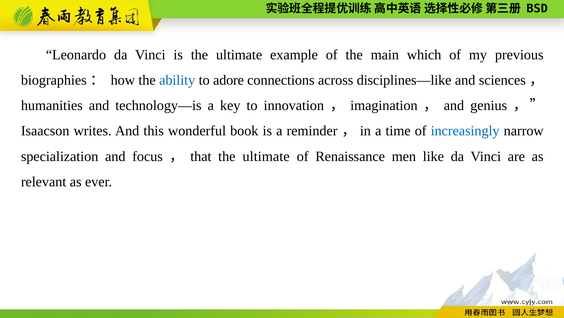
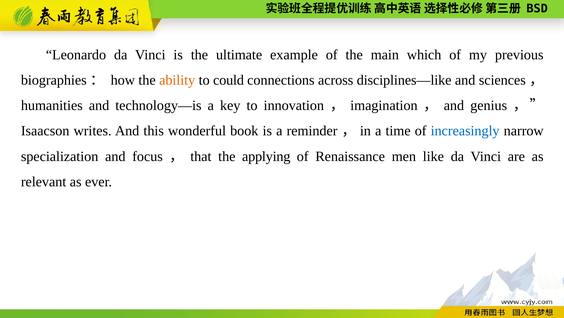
ability colour: blue -> orange
adore: adore -> could
ultimate at (266, 156): ultimate -> applying
